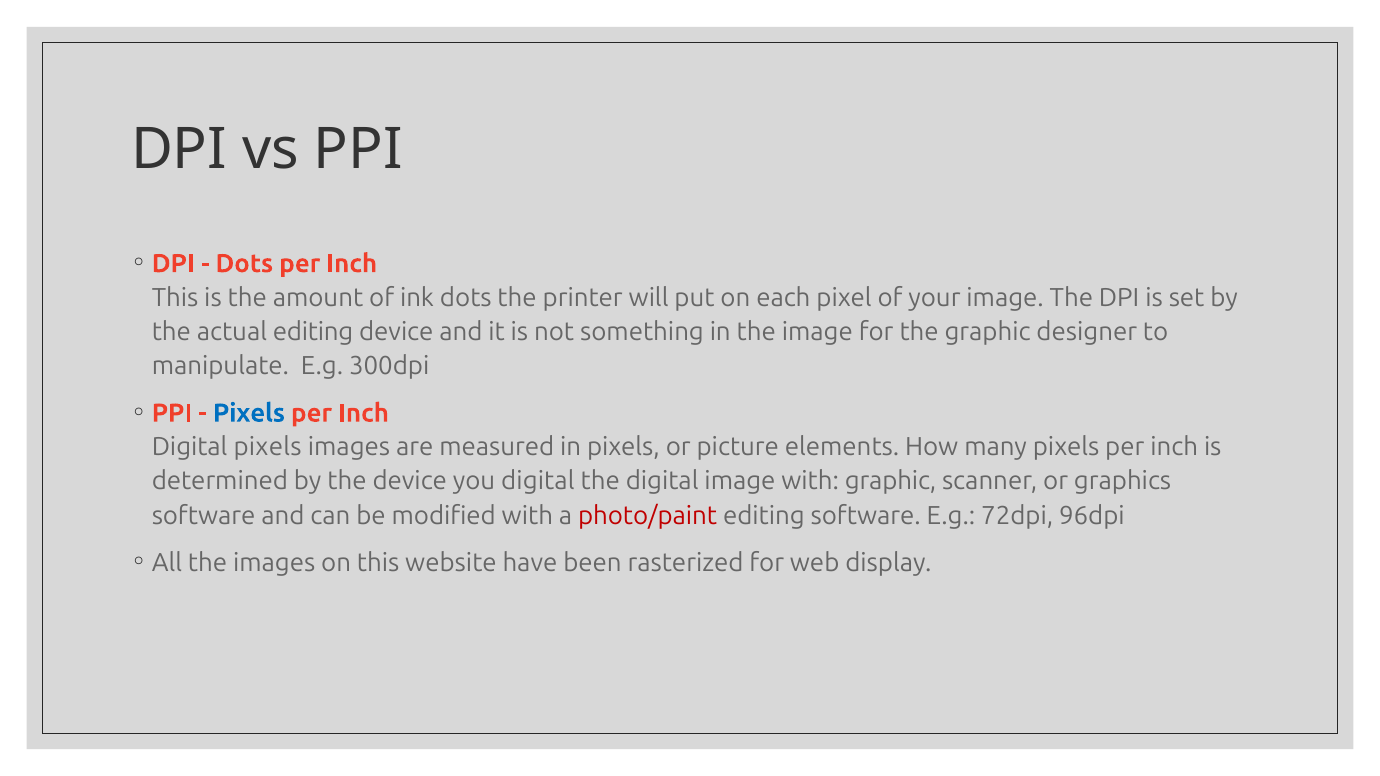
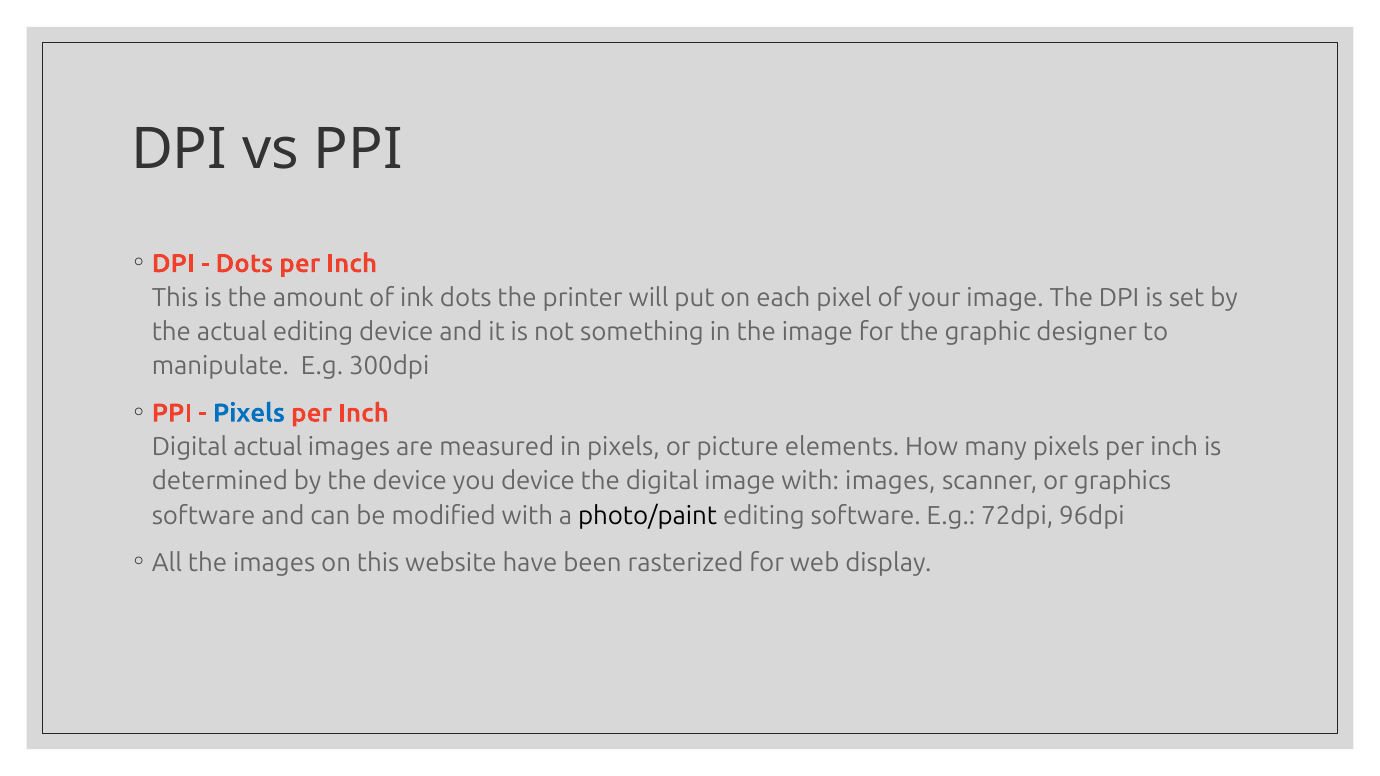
Digital pixels: pixels -> actual
you digital: digital -> device
with graphic: graphic -> images
photo/paint colour: red -> black
